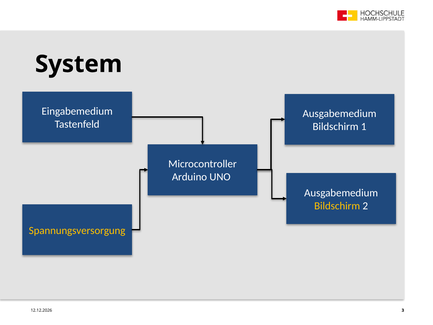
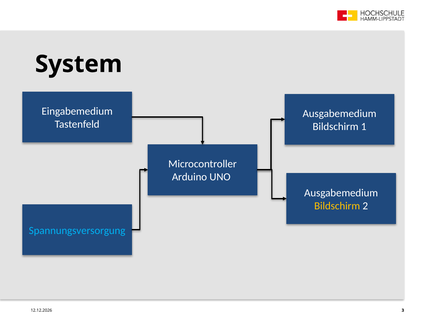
Spannungsversorgung colour: yellow -> light blue
